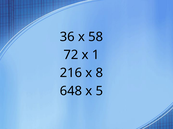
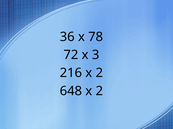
58: 58 -> 78
1: 1 -> 3
216 x 8: 8 -> 2
648 x 5: 5 -> 2
